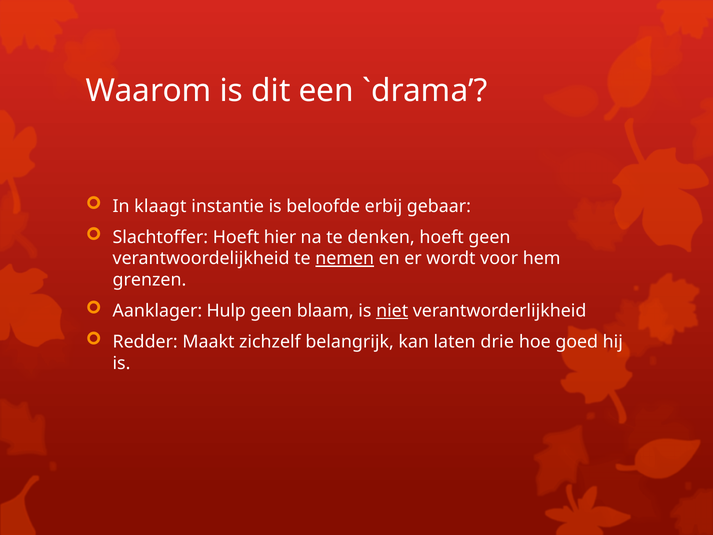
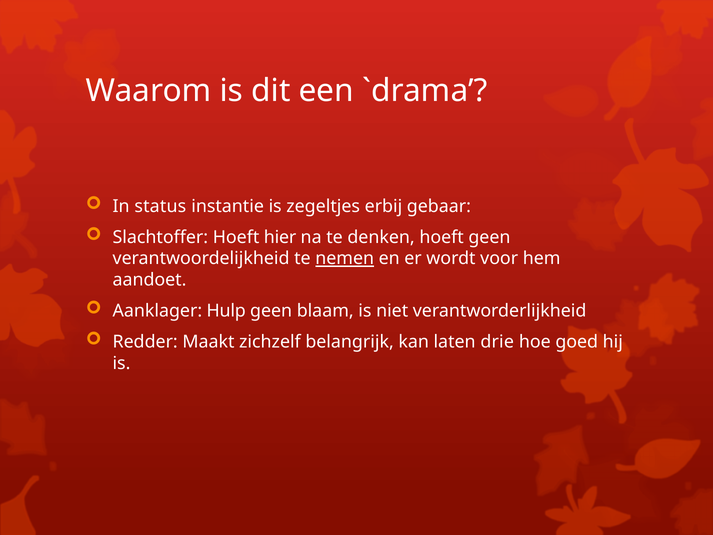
klaagt: klaagt -> status
beloofde: beloofde -> zegeltjes
grenzen: grenzen -> aandoet
niet underline: present -> none
